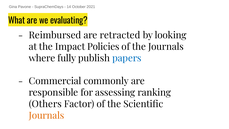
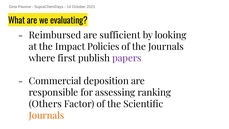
retracted: retracted -> sufficient
fully: fully -> first
papers colour: blue -> purple
commonly: commonly -> deposition
